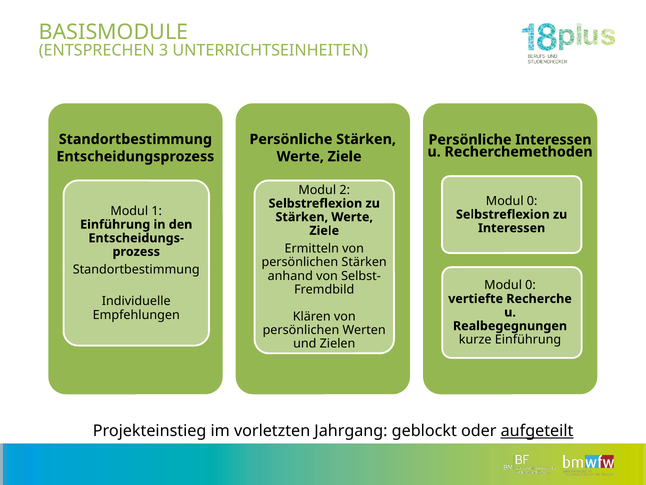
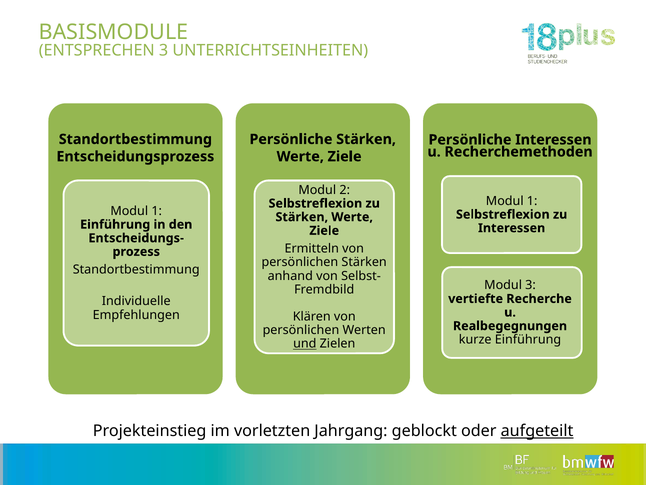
0 at (532, 201): 0 -> 1
0 at (530, 285): 0 -> 3
und underline: none -> present
